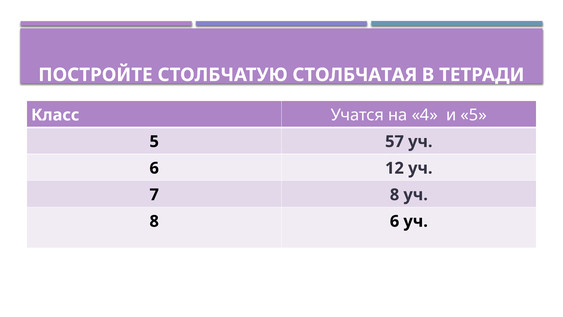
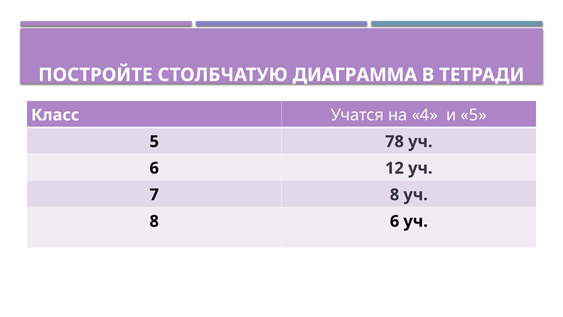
СТОЛБЧАТАЯ: СТОЛБЧАТАЯ -> ДИАГРАММА
57: 57 -> 78
